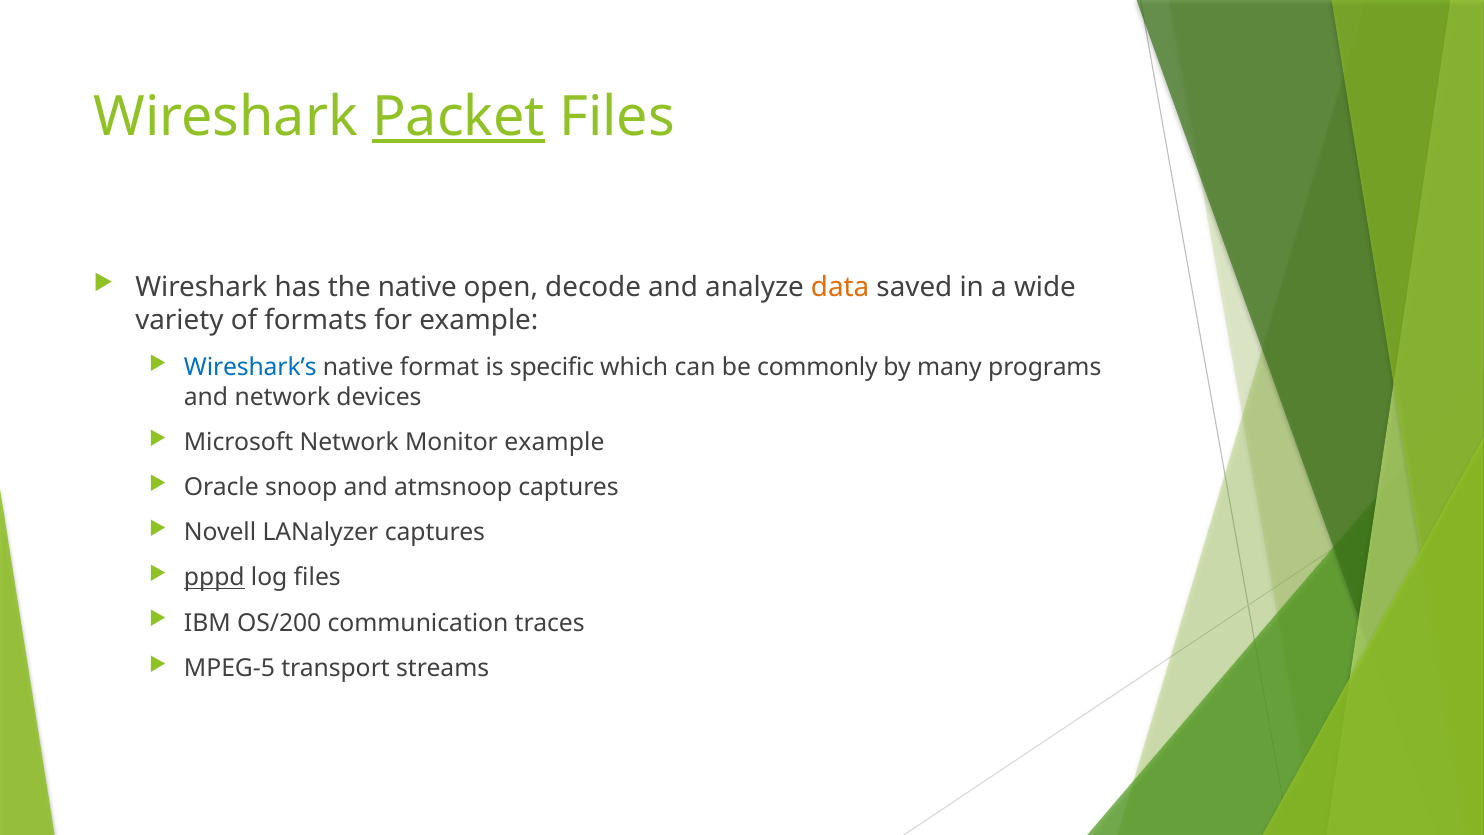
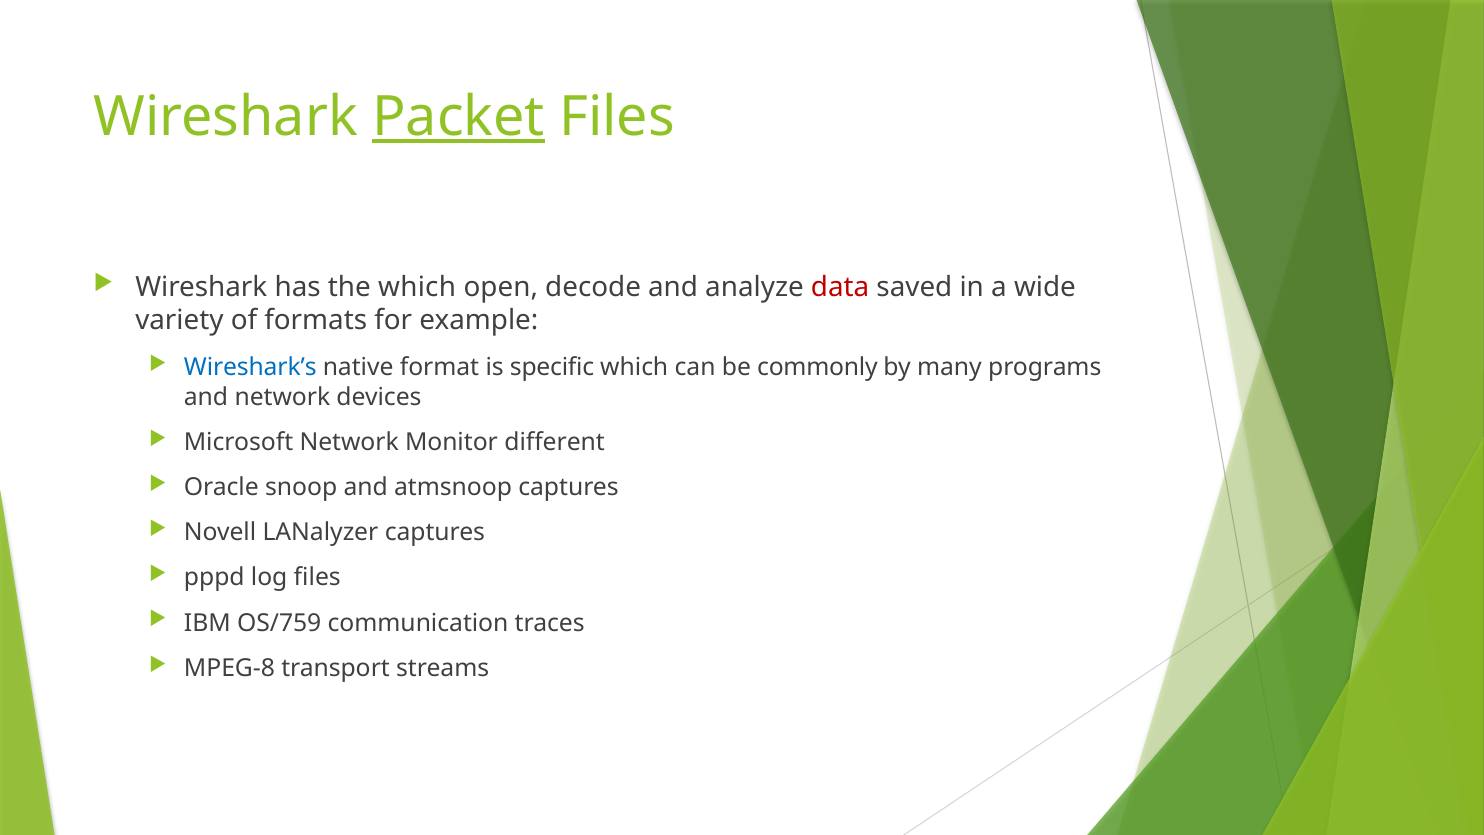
the native: native -> which
data colour: orange -> red
Monitor example: example -> different
pppd underline: present -> none
OS/200: OS/200 -> OS/759
MPEG-5: MPEG-5 -> MPEG-8
